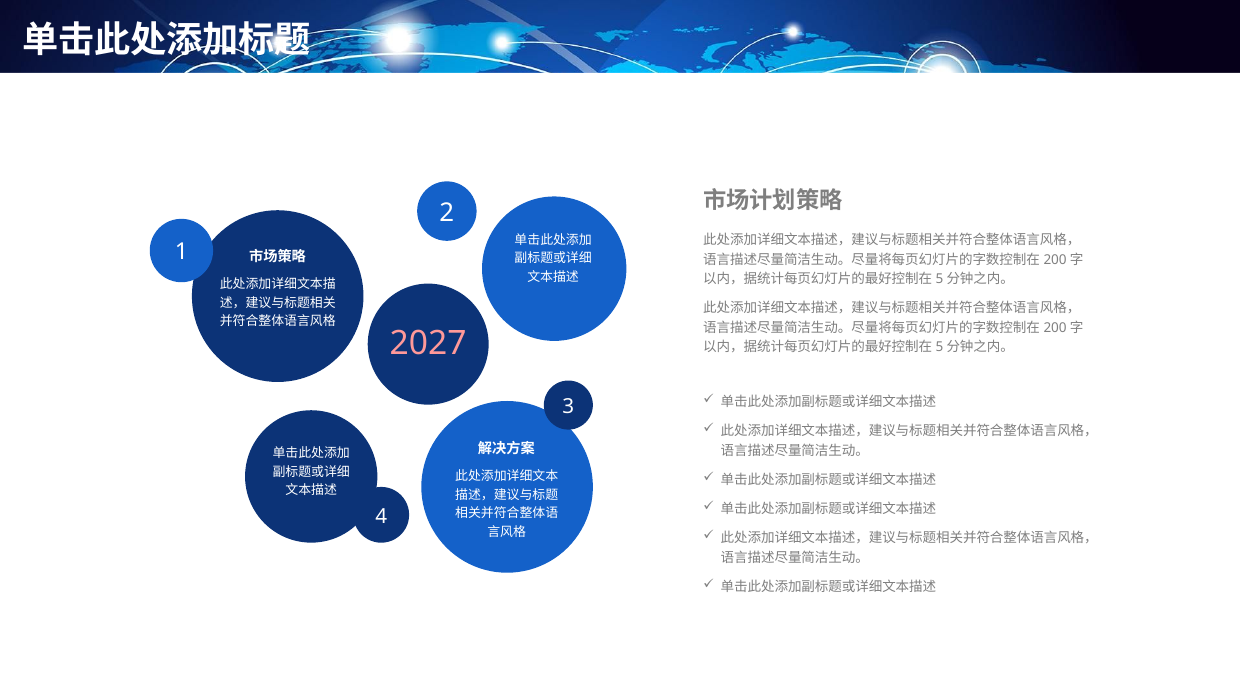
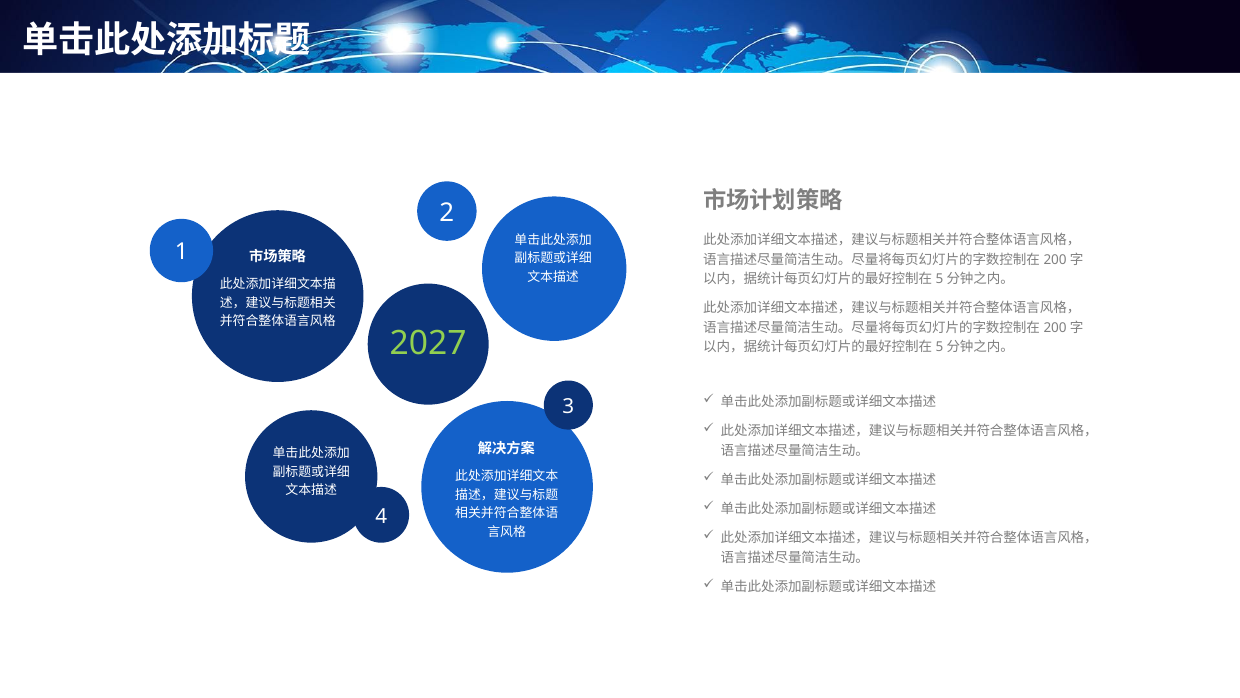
2027 colour: pink -> light green
